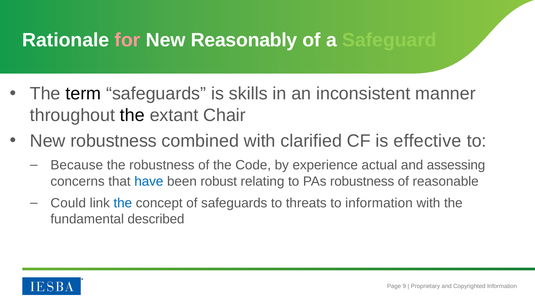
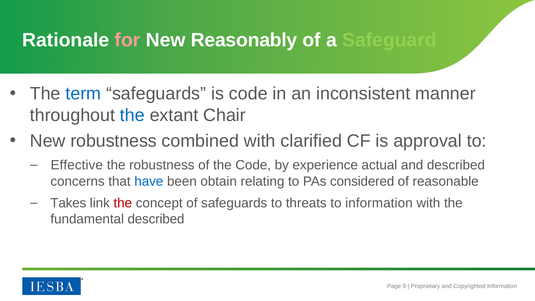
term colour: black -> blue
is skills: skills -> code
the at (132, 115) colour: black -> blue
effective: effective -> approval
Because: Because -> Effective
and assessing: assessing -> described
robust: robust -> obtain
PAs robustness: robustness -> considered
Could: Could -> Takes
the at (123, 203) colour: blue -> red
